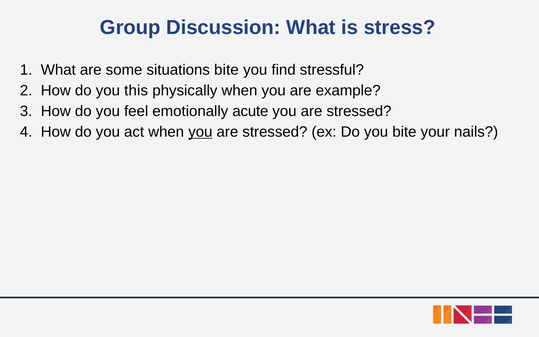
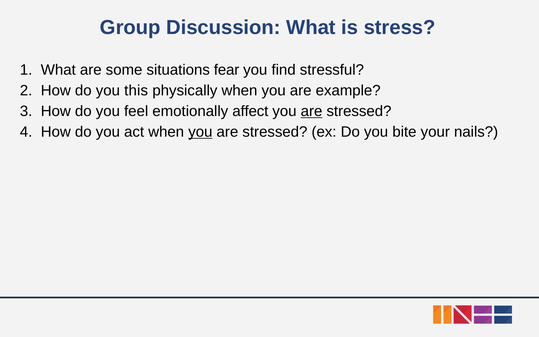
situations bite: bite -> fear
acute: acute -> affect
are at (312, 111) underline: none -> present
